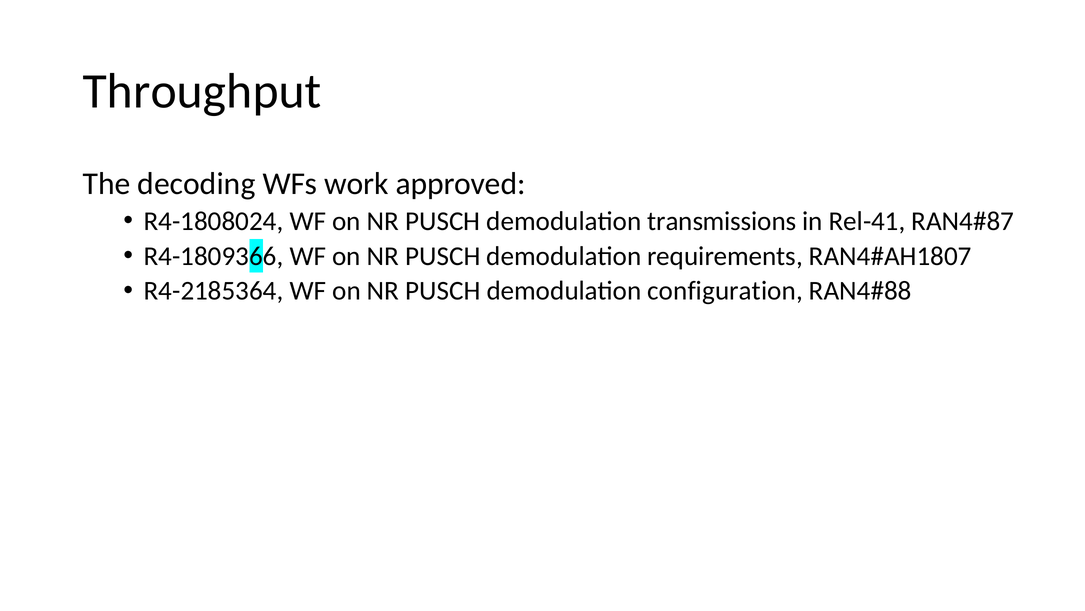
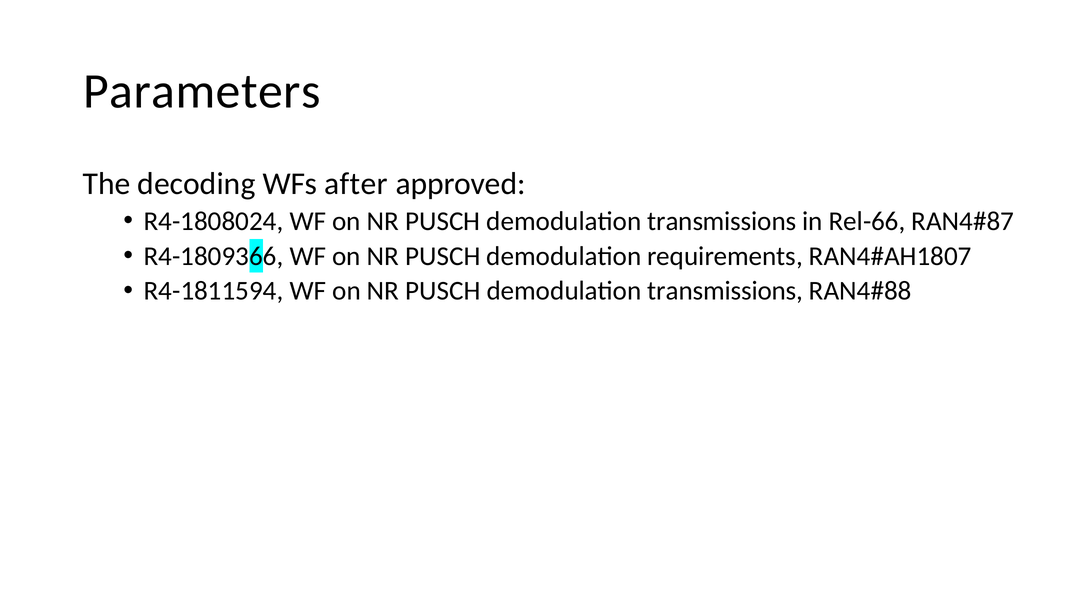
Throughput: Throughput -> Parameters
work: work -> after
Rel-41: Rel-41 -> Rel-66
R4-2185364: R4-2185364 -> R4-1811594
configuration at (725, 291): configuration -> transmissions
